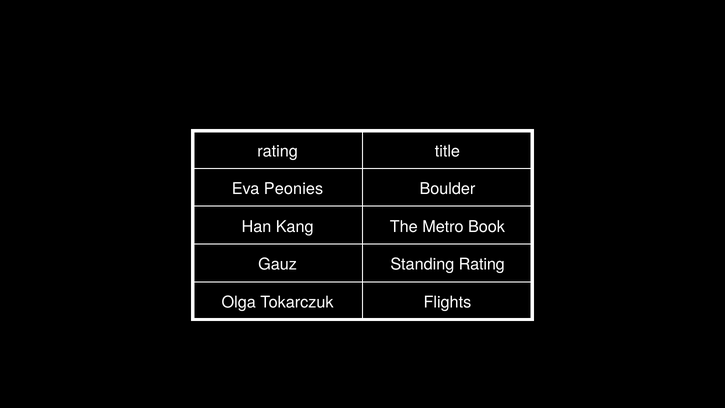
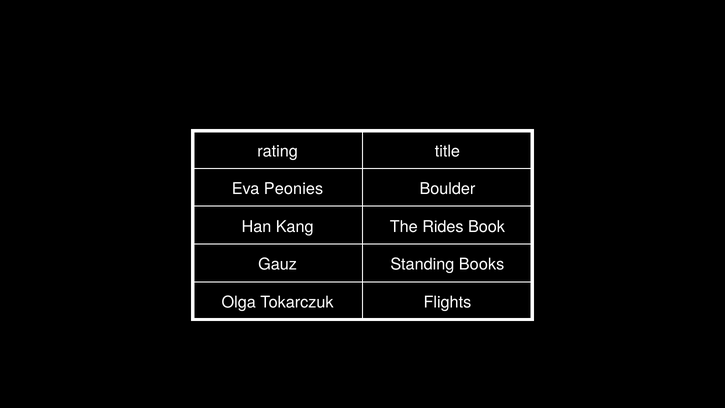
Metro: Metro -> Rides
Standing Rating: Rating -> Books
